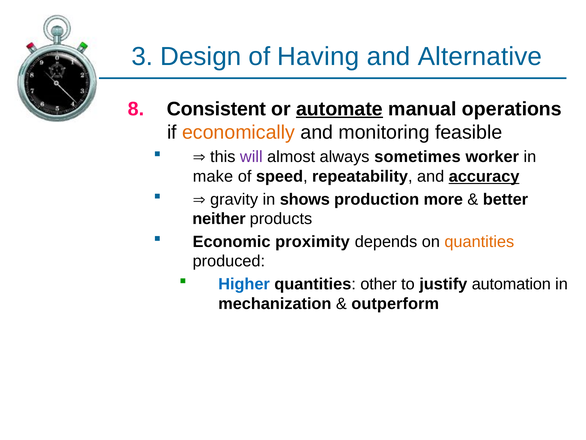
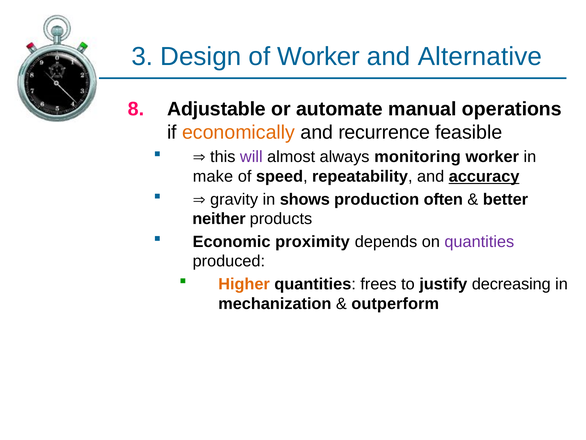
of Having: Having -> Worker
Consistent: Consistent -> Adjustable
automate underline: present -> none
monitoring: monitoring -> recurrence
sometimes: sometimes -> monitoring
more: more -> often
quantities at (479, 241) colour: orange -> purple
Higher colour: blue -> orange
other: other -> frees
automation: automation -> decreasing
